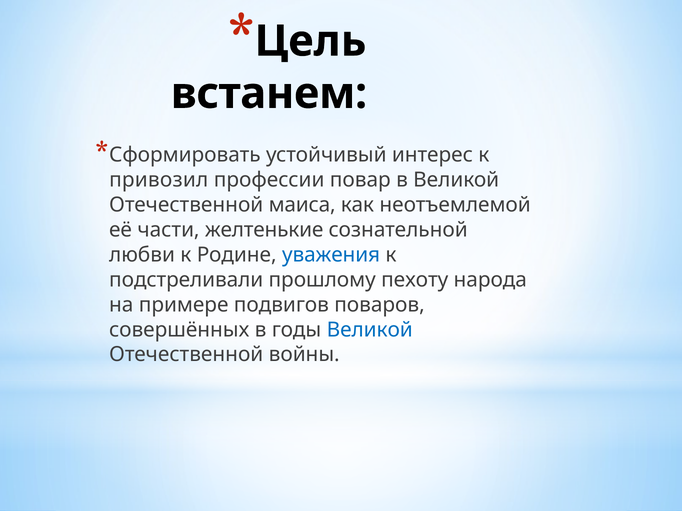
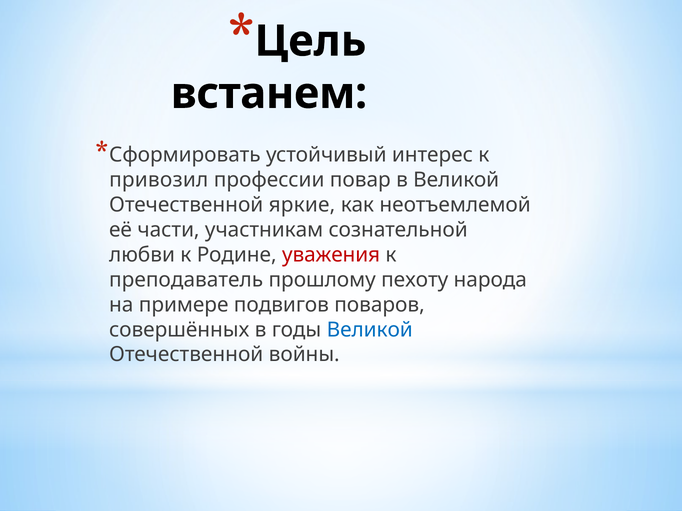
маиса: маиса -> яркие
желтенькие: желтенькие -> участникам
уважения colour: blue -> red
подстреливали: подстреливали -> преподаватель
